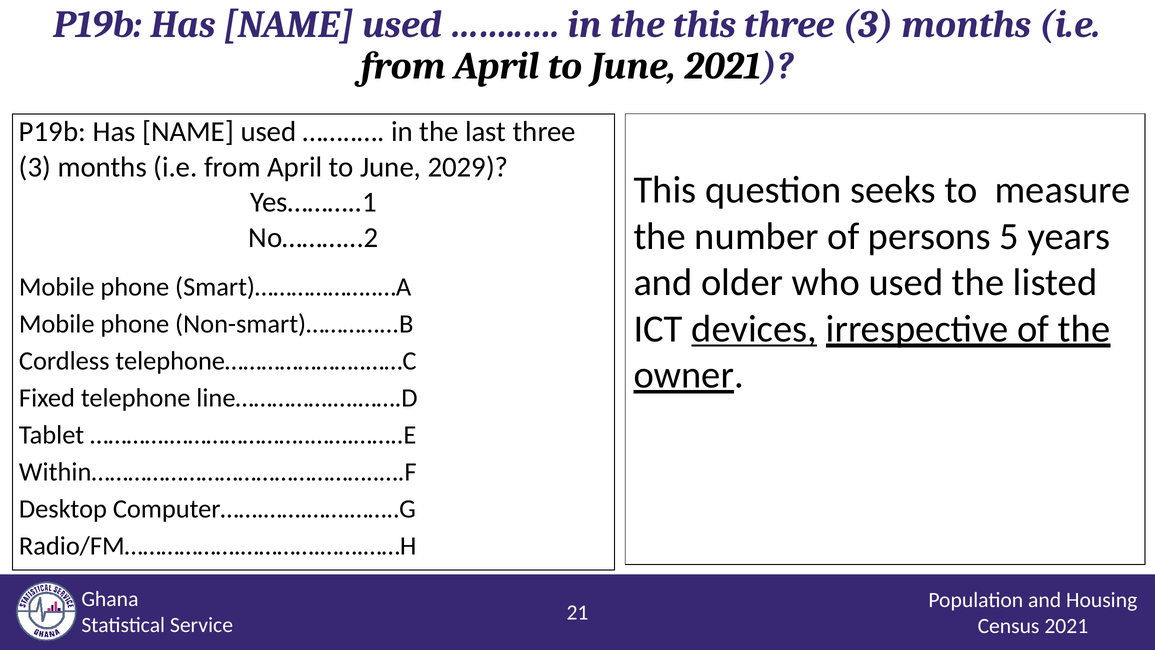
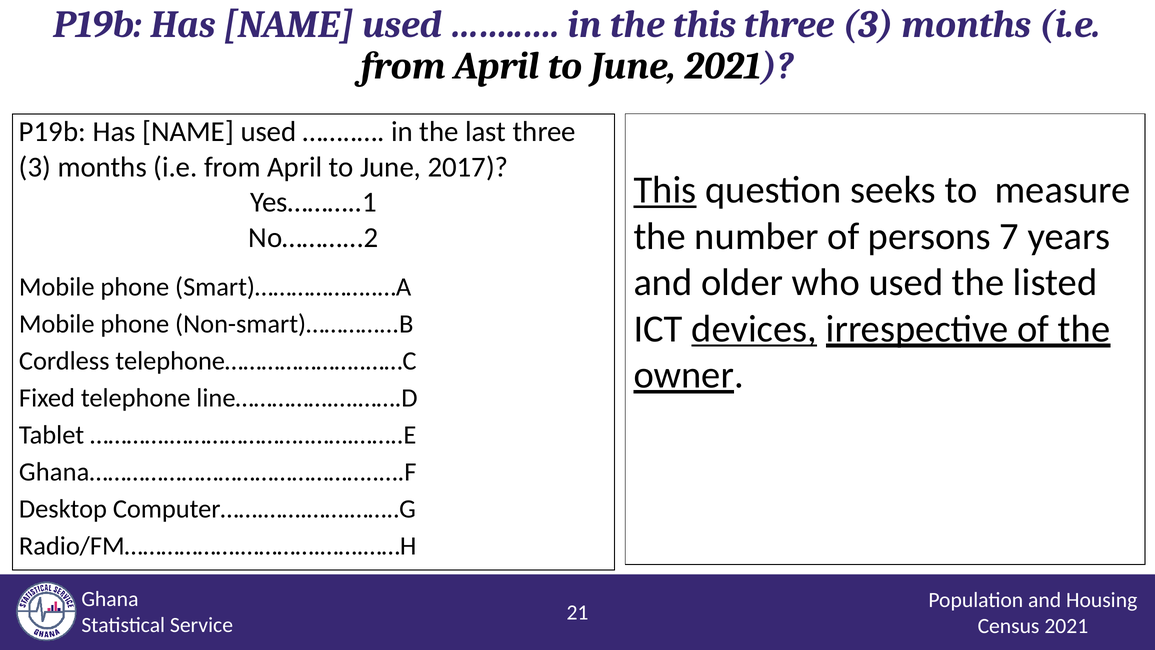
2029: 2029 -> 2017
This at (665, 190) underline: none -> present
5: 5 -> 7
Within………………………………………..….F: Within………………………………………..….F -> Ghana………………………………………..….F
